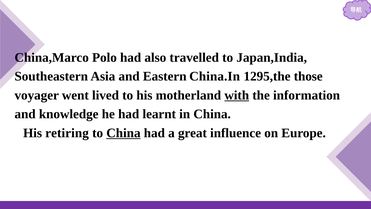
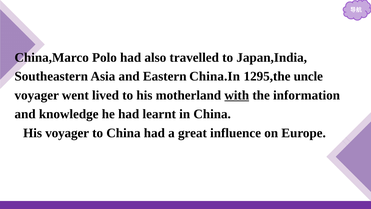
those: those -> uncle
His retiring: retiring -> voyager
China at (123, 133) underline: present -> none
